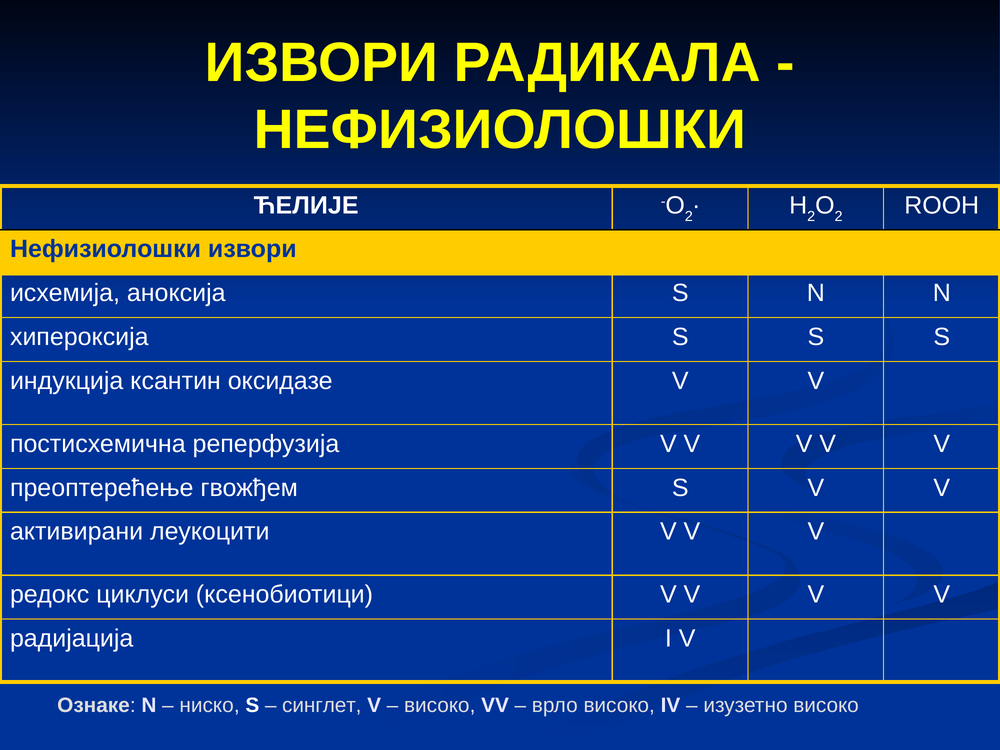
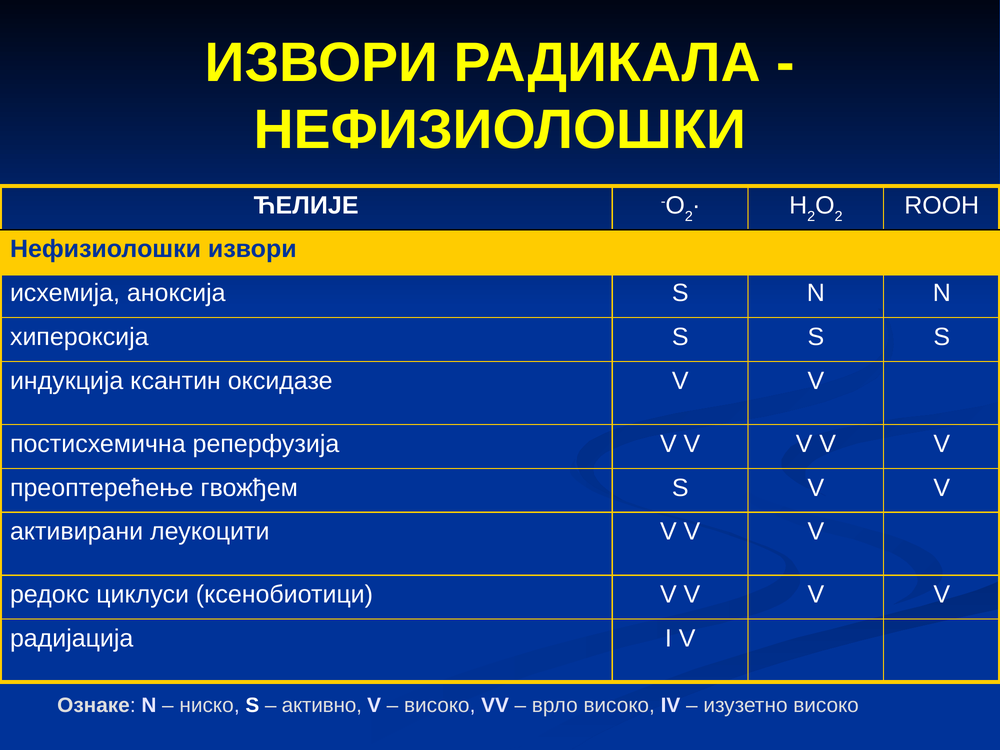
синглет: синглет -> активно
